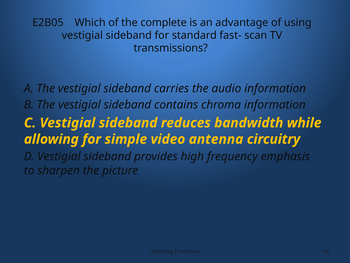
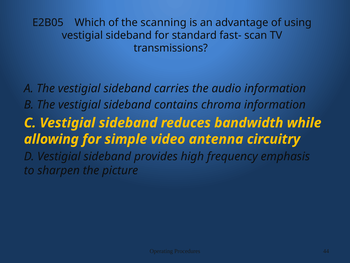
complete: complete -> scanning
